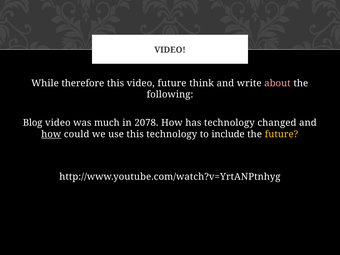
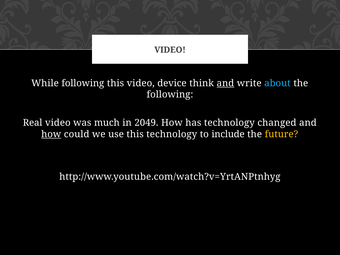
While therefore: therefore -> following
video future: future -> device
and at (225, 83) underline: none -> present
about colour: pink -> light blue
Blog: Blog -> Real
2078: 2078 -> 2049
